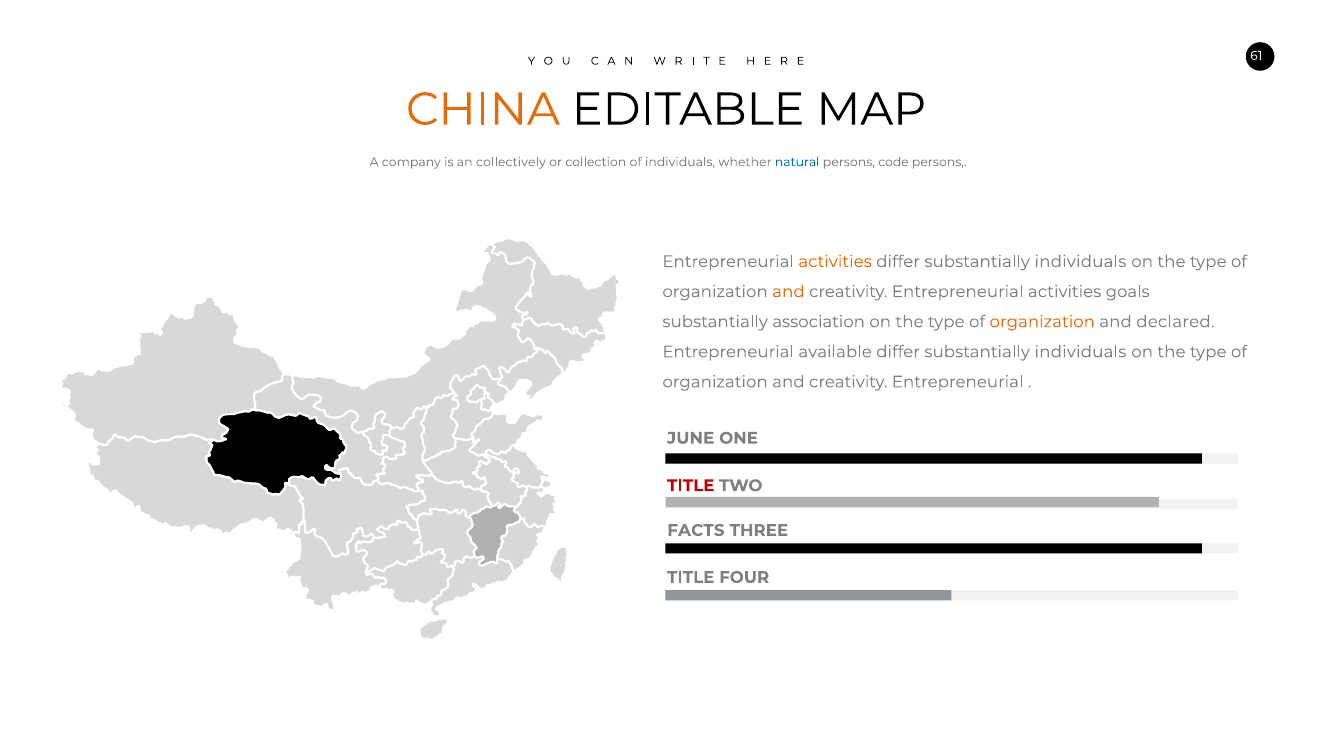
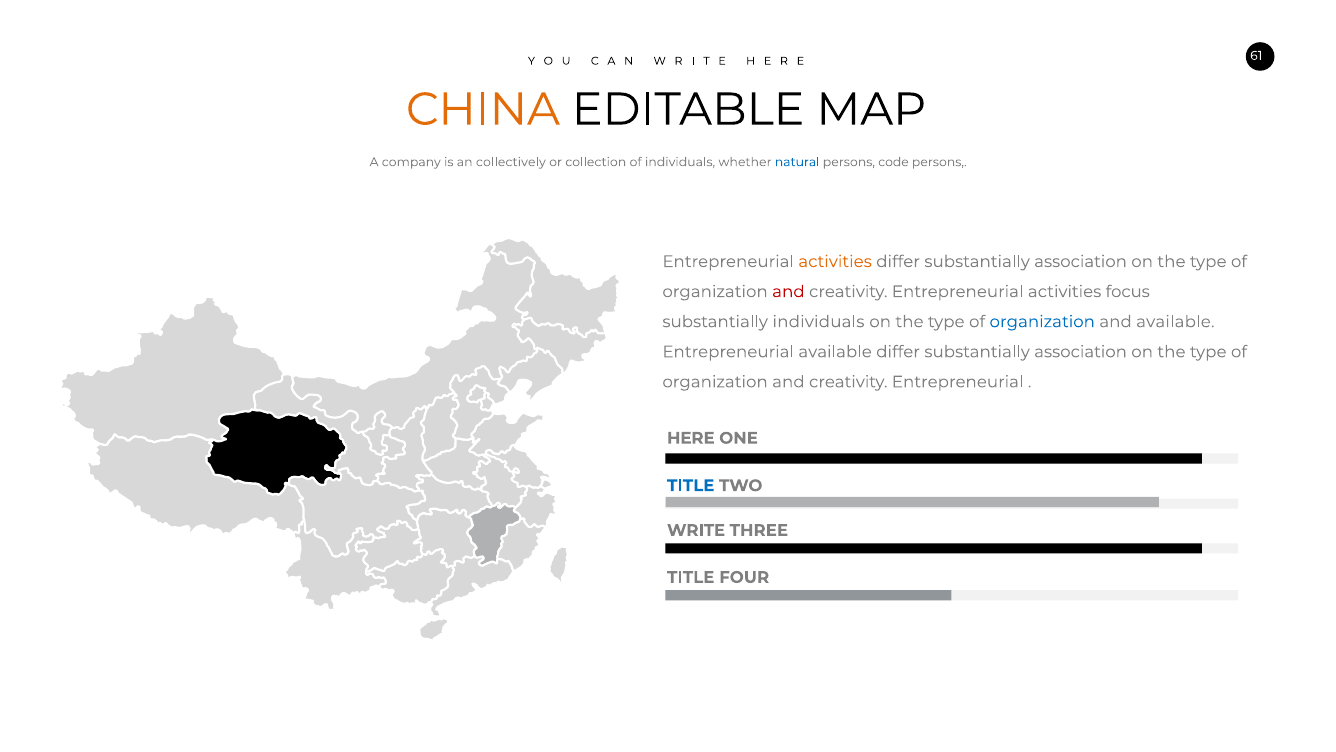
individuals at (1080, 261): individuals -> association
and at (788, 292) colour: orange -> red
goals: goals -> focus
substantially association: association -> individuals
organization at (1042, 322) colour: orange -> blue
and declared: declared -> available
individuals at (1080, 352): individuals -> association
JUNE: JUNE -> HERE
TITLE at (691, 485) colour: red -> blue
FACTS: FACTS -> WRITE
